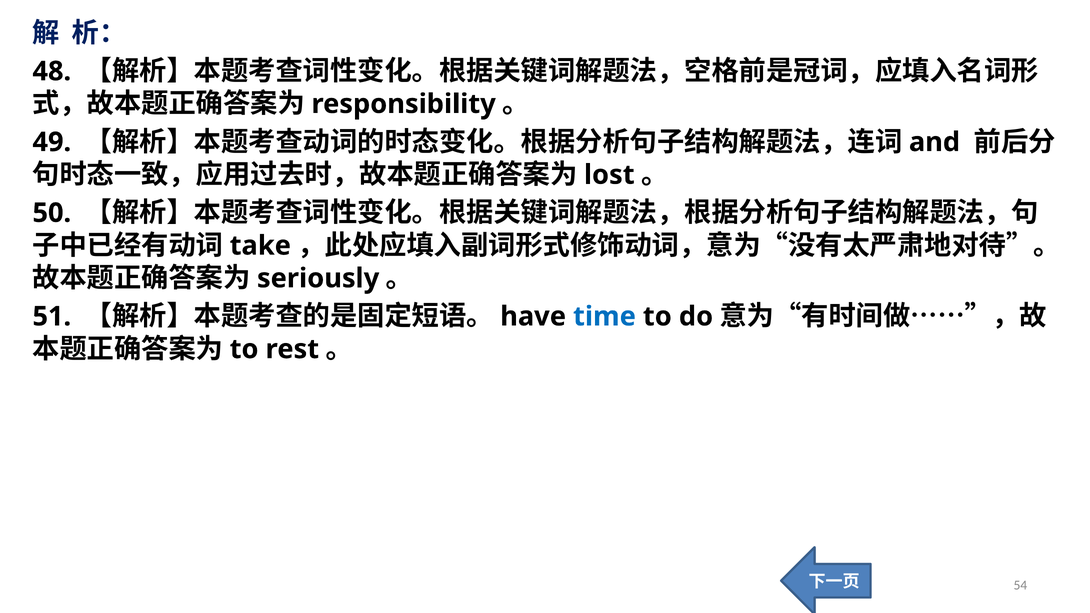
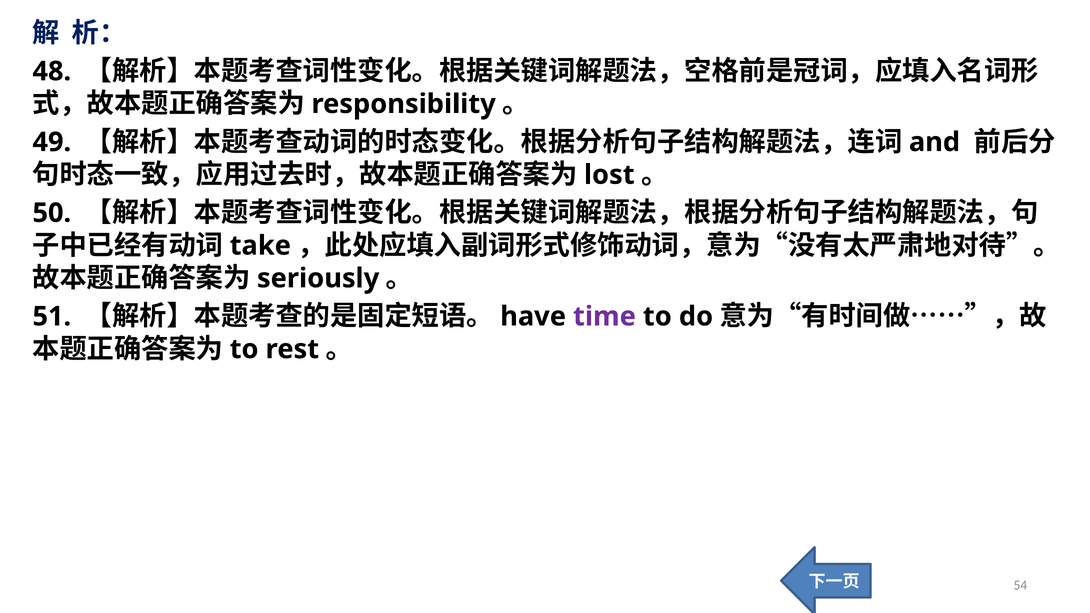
time colour: blue -> purple
